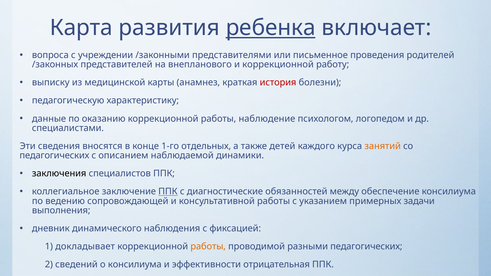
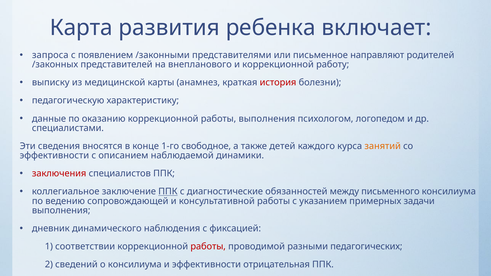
ребенка underline: present -> none
вопроса: вопроса -> запроса
учреждении: учреждении -> появлением
проведения: проведения -> направляют
работы наблюдение: наблюдение -> выполнения
отдельных: отдельных -> свободное
педагогических at (54, 156): педагогических -> эффективности
заключения colour: black -> red
обеспечение: обеспечение -> письменного
докладывает: докладывает -> соответствии
работы at (208, 247) colour: orange -> red
